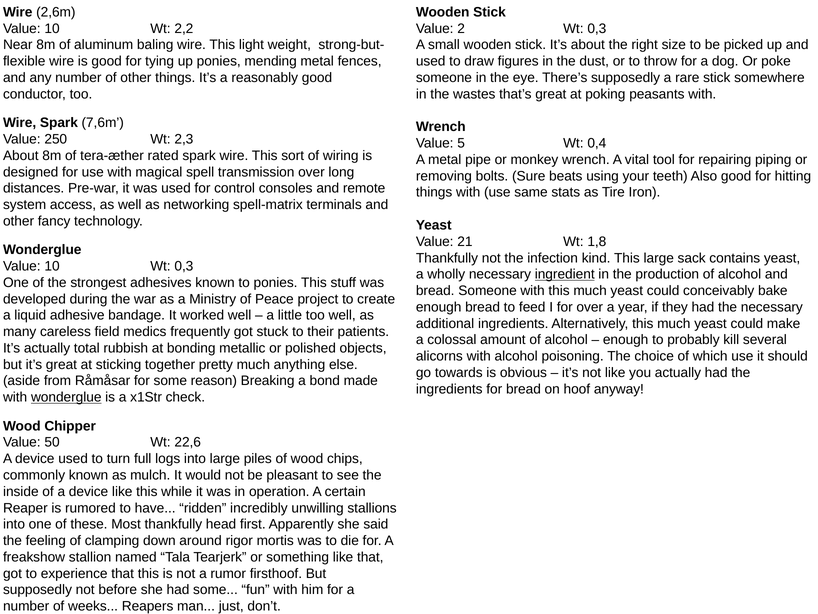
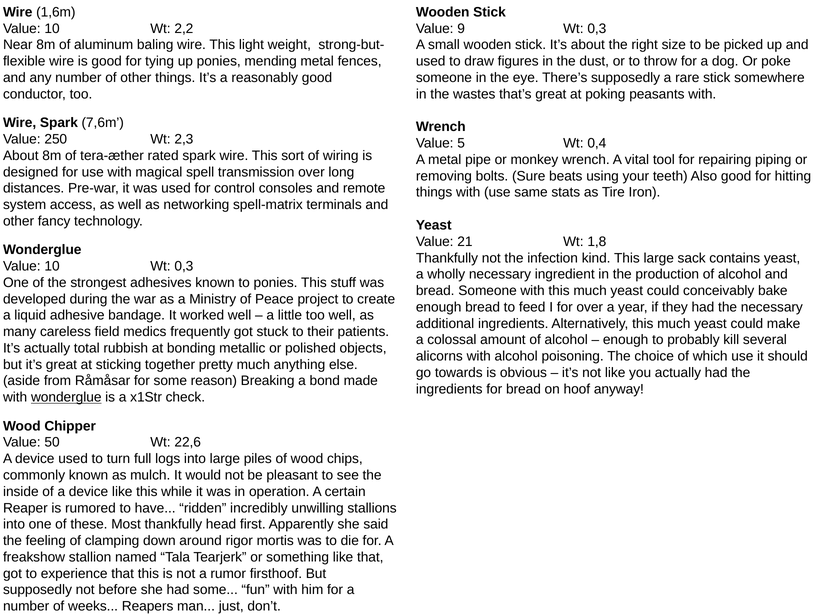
2,6m: 2,6m -> 1,6m
2: 2 -> 9
ingredient underline: present -> none
